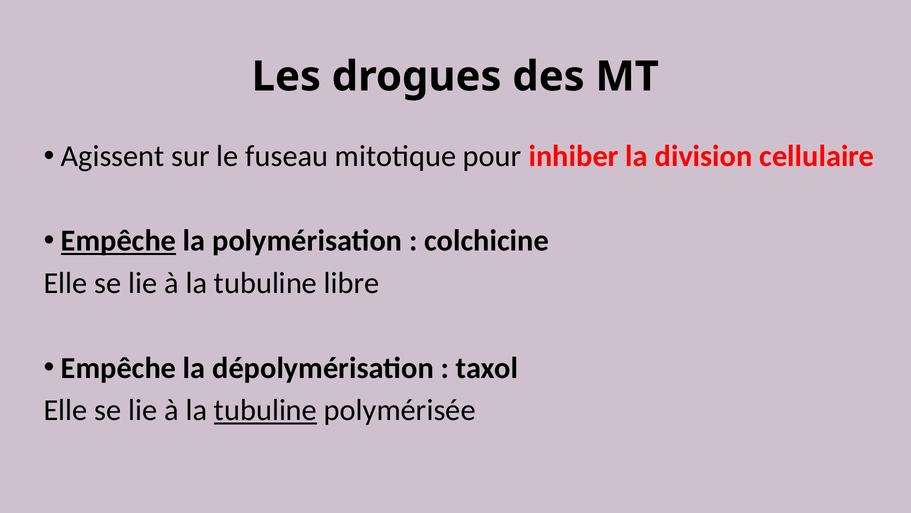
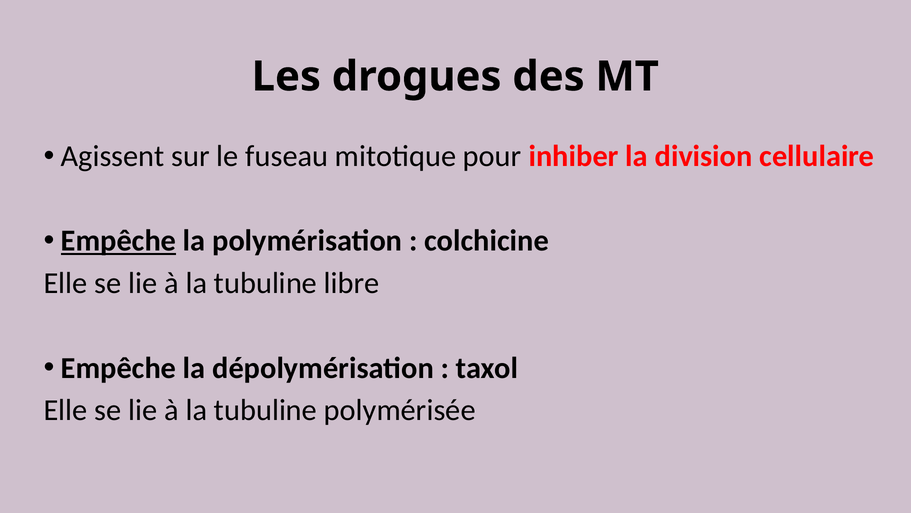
tubuline at (266, 410) underline: present -> none
